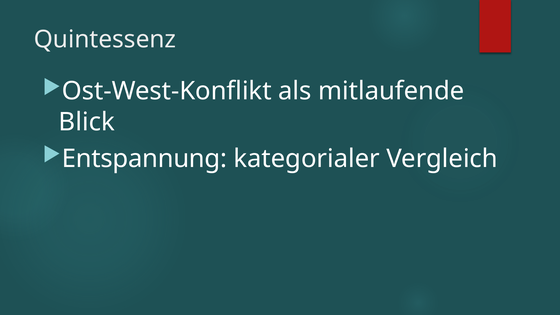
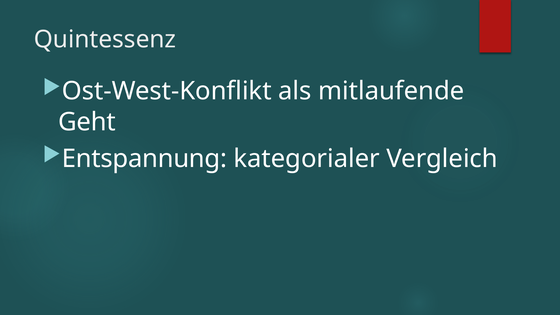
Blick: Blick -> Geht
